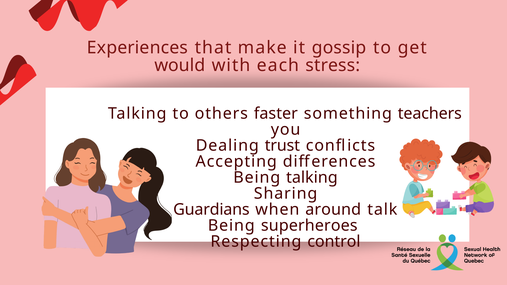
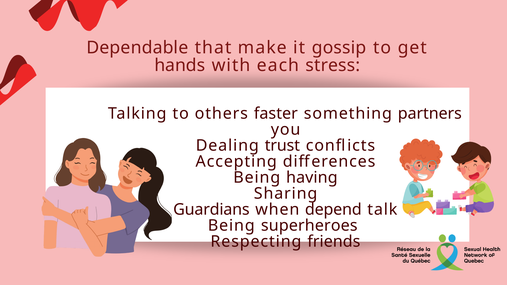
Experiences: Experiences -> Dependable
would: would -> hands
teachers: teachers -> partners
Being talking: talking -> having
around: around -> depend
control: control -> friends
